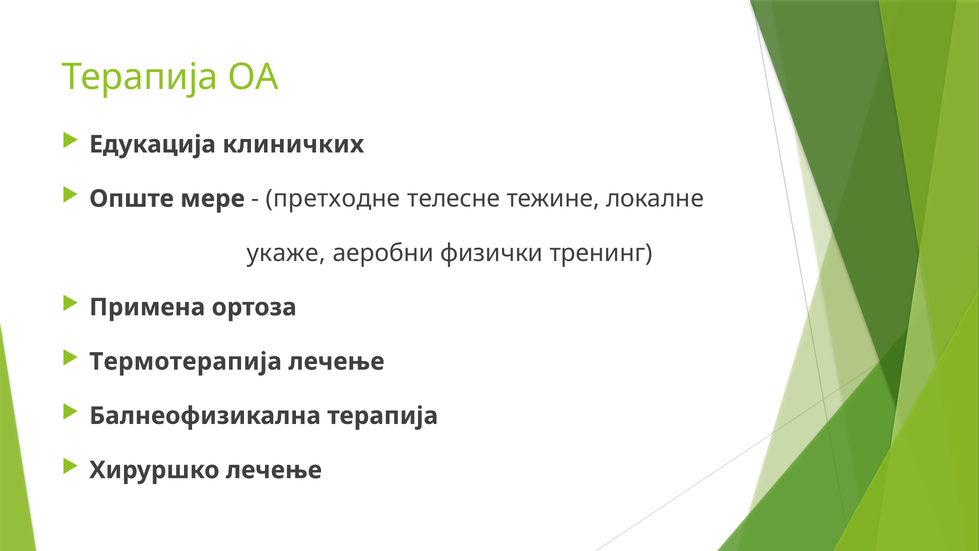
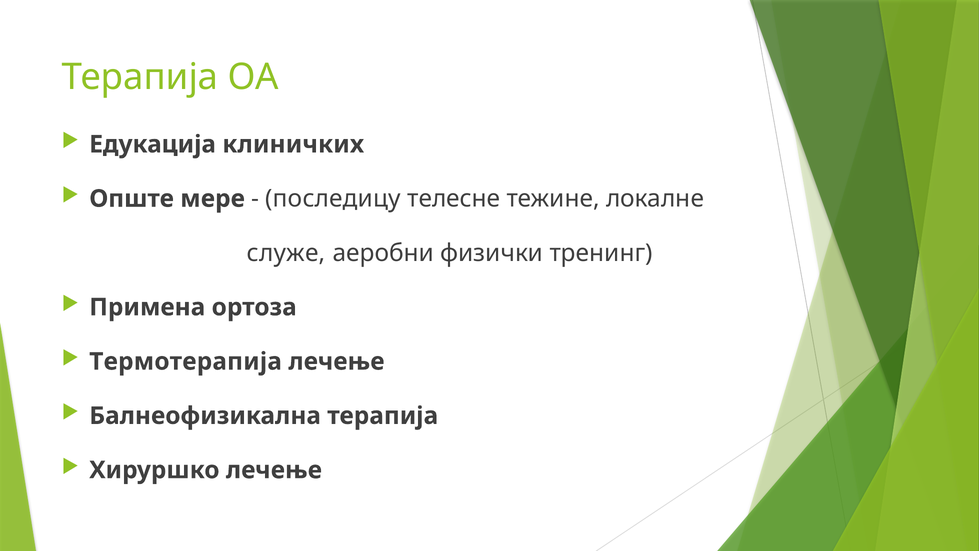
претходне: претходне -> последицу
укаже: укаже -> служе
